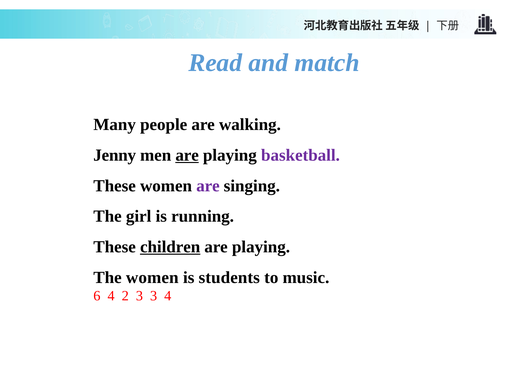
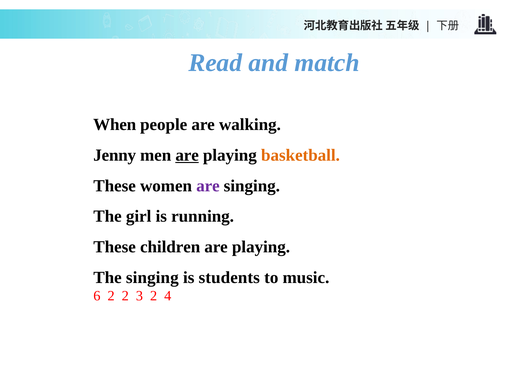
Many: Many -> When
basketball colour: purple -> orange
children underline: present -> none
The women: women -> singing
6 4: 4 -> 2
3 3: 3 -> 2
